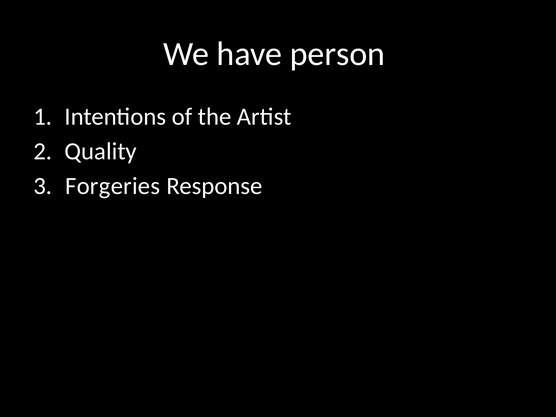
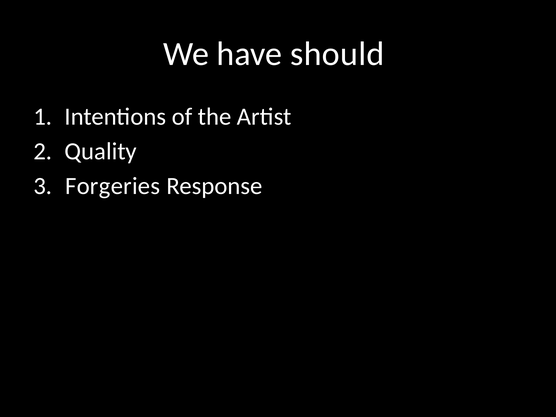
person: person -> should
